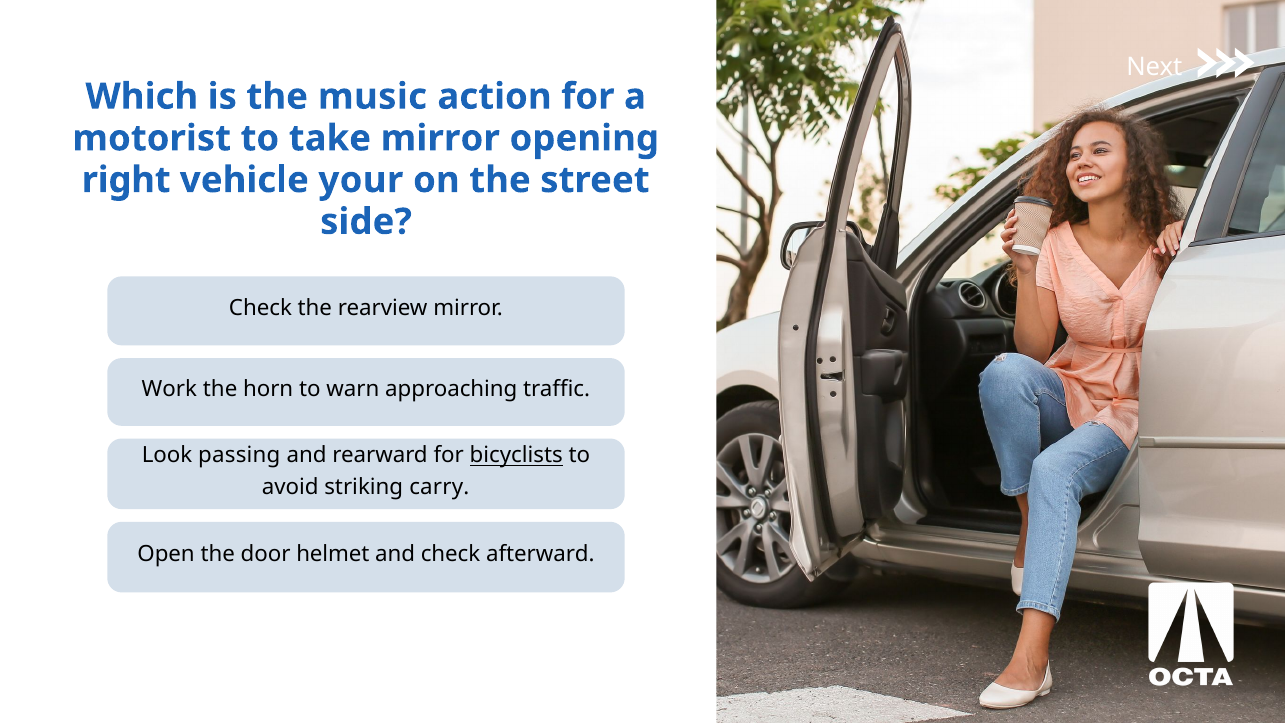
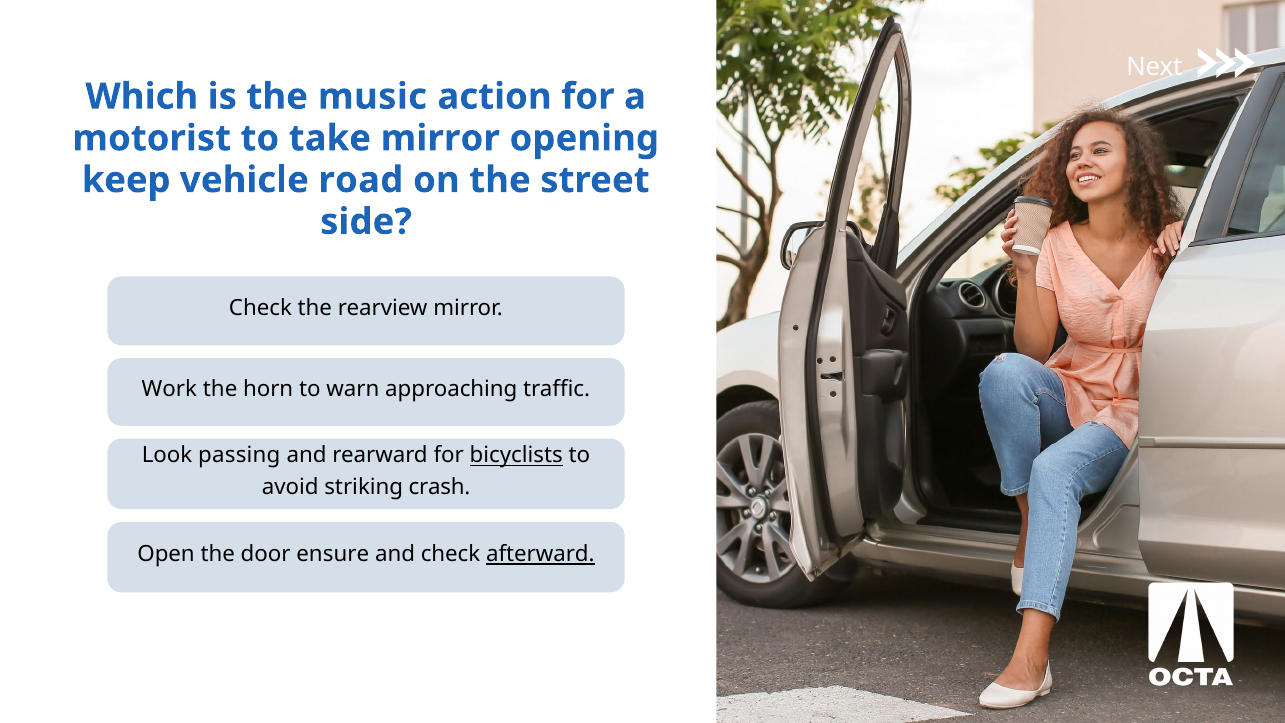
right: right -> keep
your: your -> road
carry: carry -> crash
helmet: helmet -> ensure
afterward underline: none -> present
